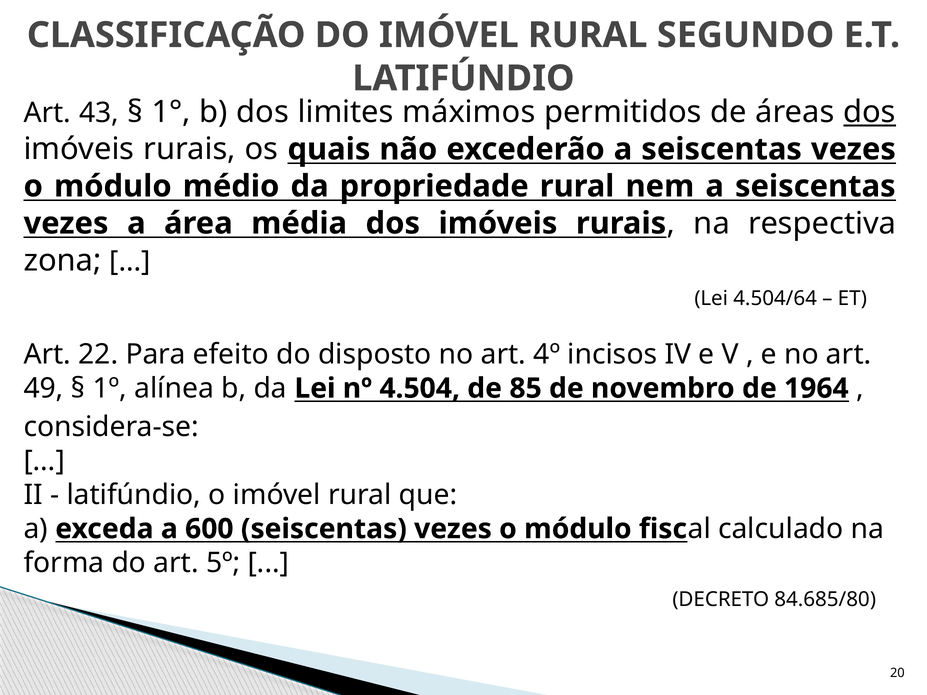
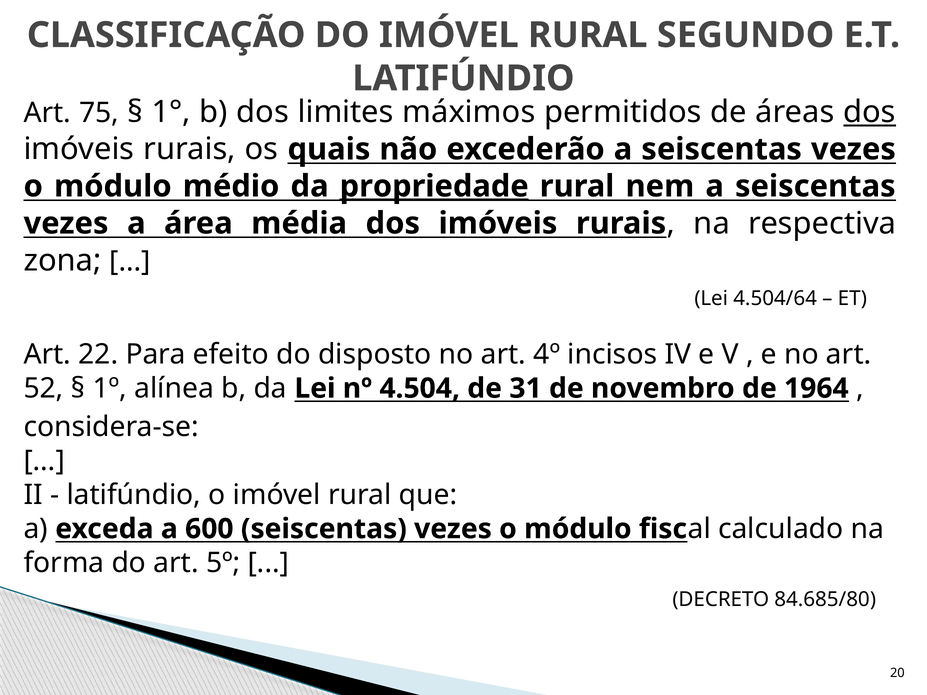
43: 43 -> 75
propriedade underline: none -> present
49: 49 -> 52
85: 85 -> 31
